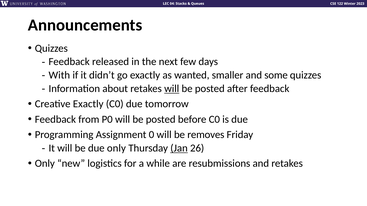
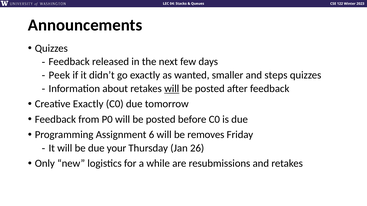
With: With -> Peek
some: some -> steps
0: 0 -> 6
due only: only -> your
Jan underline: present -> none
